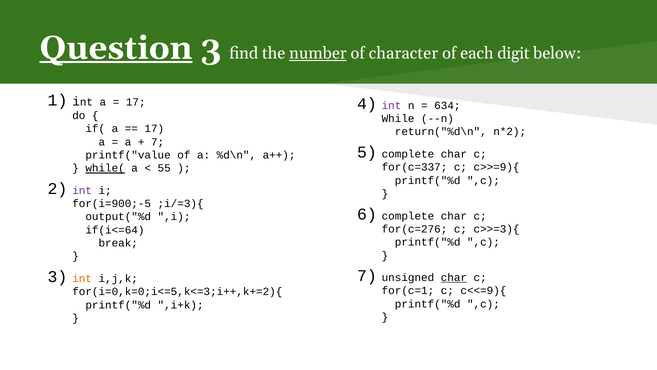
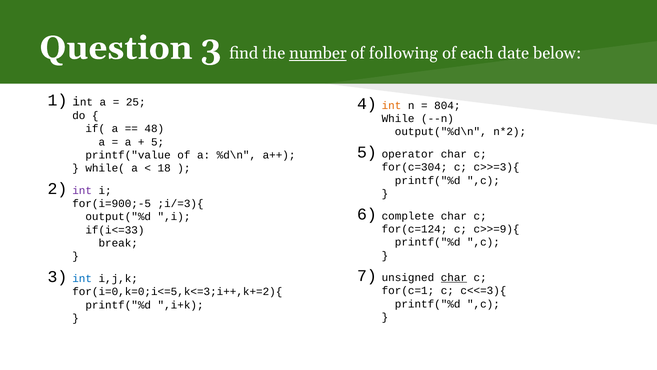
Question underline: present -> none
character: character -> following
digit: digit -> date
17 at (136, 102): 17 -> 25
int at (392, 105) colour: purple -> orange
634: 634 -> 804
17 at (154, 129): 17 -> 48
return("%d\n: return("%d\n -> output("%d\n
7 at (158, 142): 7 -> 5
complete at (408, 154): complete -> operator
for(c=337: for(c=337 -> for(c=304
c>>=9){: c>>=9){ -> c>>=3){
while( underline: present -> none
55: 55 -> 18
for(c=276: for(c=276 -> for(c=124
c>>=3){: c>>=3){ -> c>>=9){
if(i<=64: if(i<=64 -> if(i<=33
int at (82, 278) colour: orange -> blue
c<<=9){: c<<=9){ -> c<<=3){
